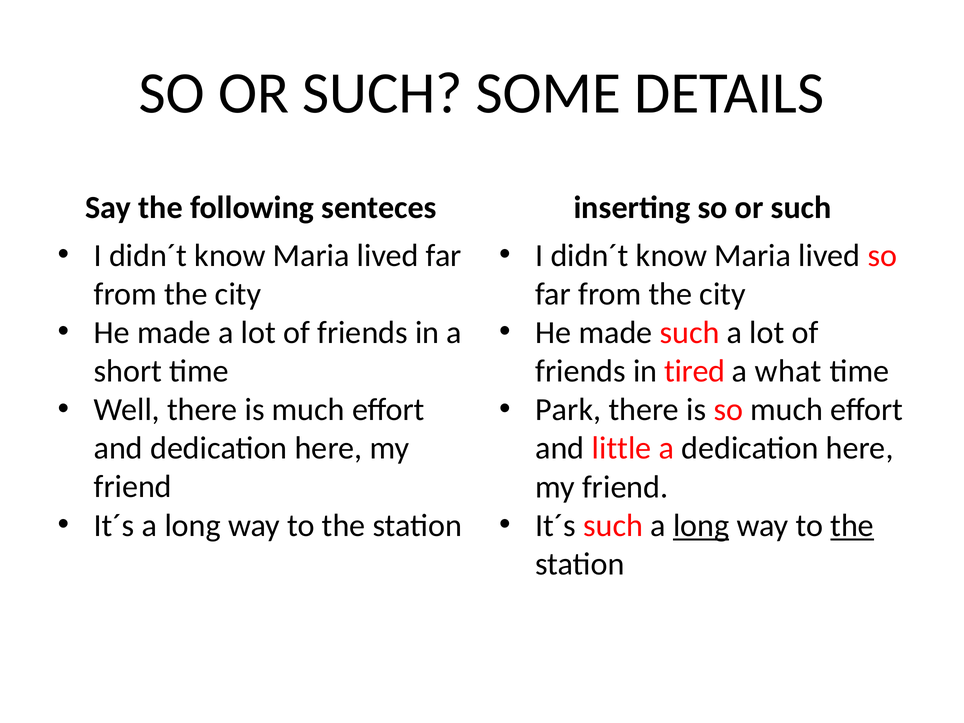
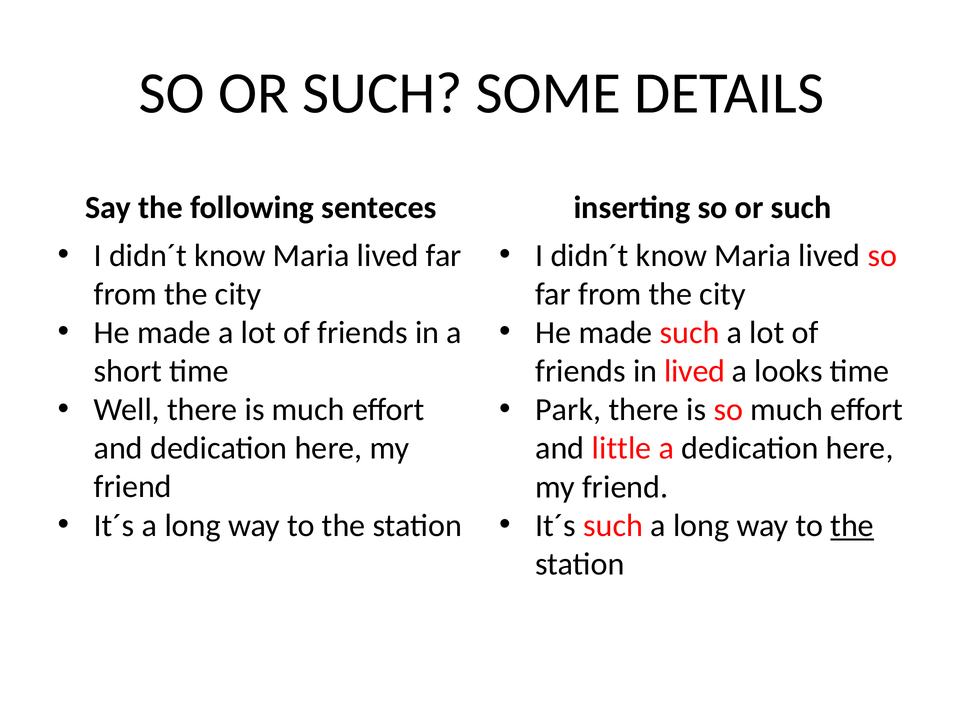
in tired: tired -> lived
what: what -> looks
long at (701, 525) underline: present -> none
